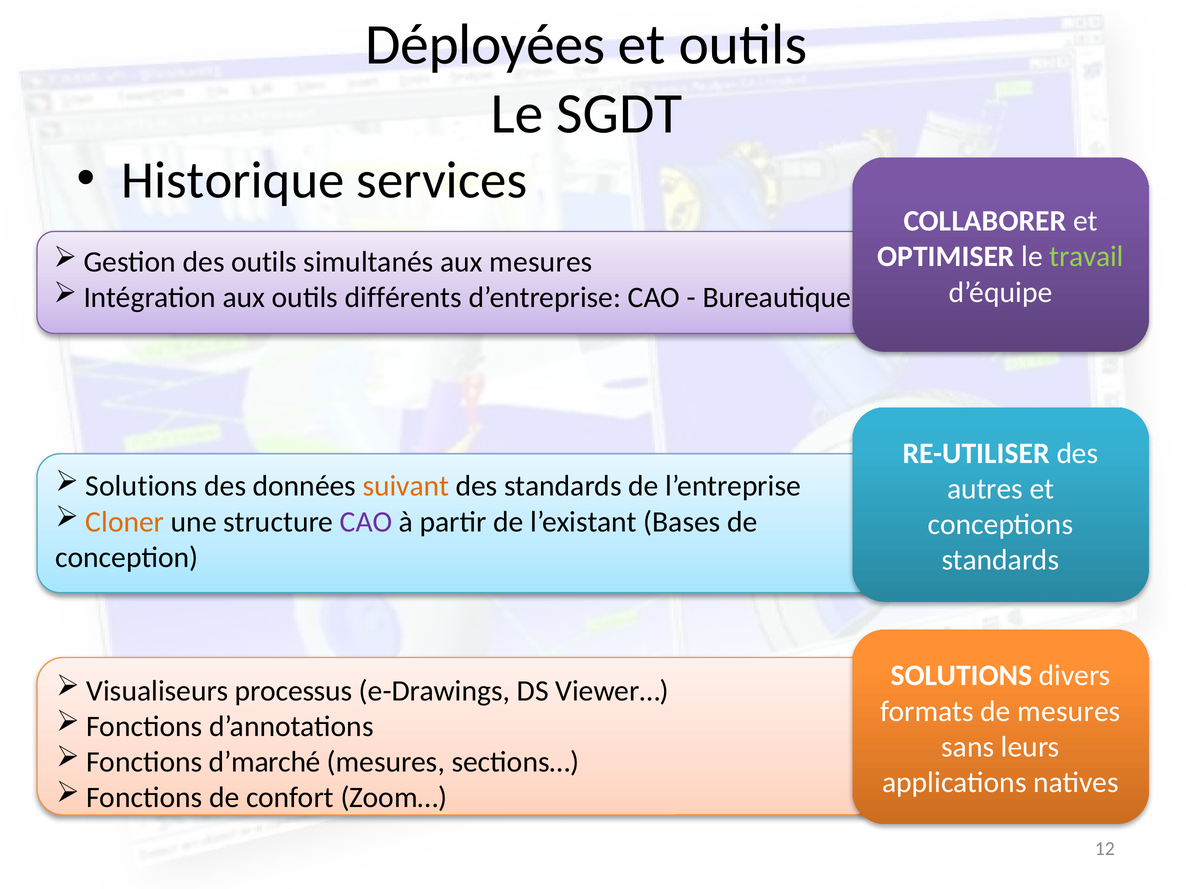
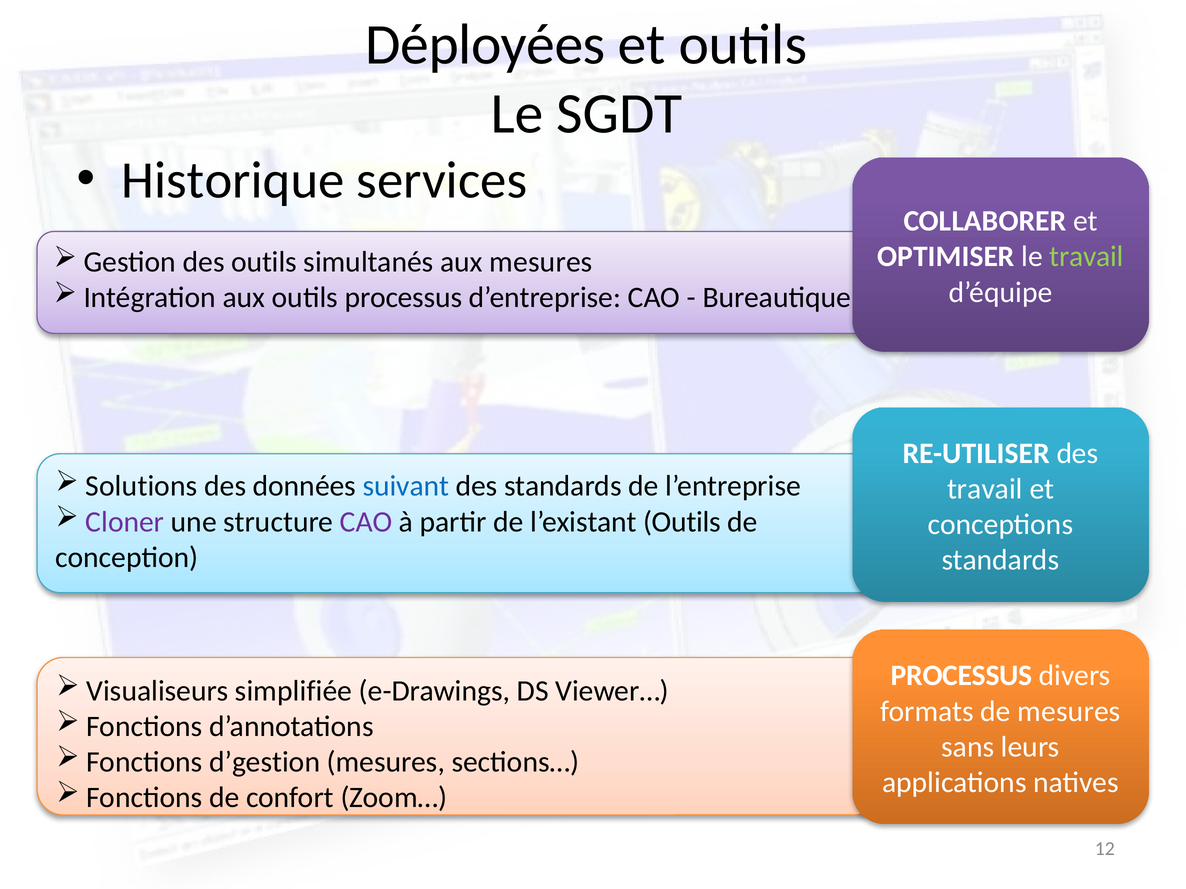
outils différents: différents -> processus
suivant colour: orange -> blue
autres at (985, 489): autres -> travail
Cloner colour: orange -> purple
l’existant Bases: Bases -> Outils
SOLUTIONS at (961, 676): SOLUTIONS -> PROCESSUS
processus: processus -> simplifiée
d’marché: d’marché -> d’gestion
